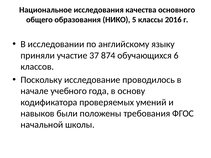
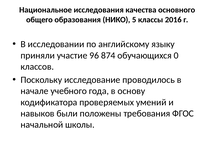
37: 37 -> 96
6: 6 -> 0
